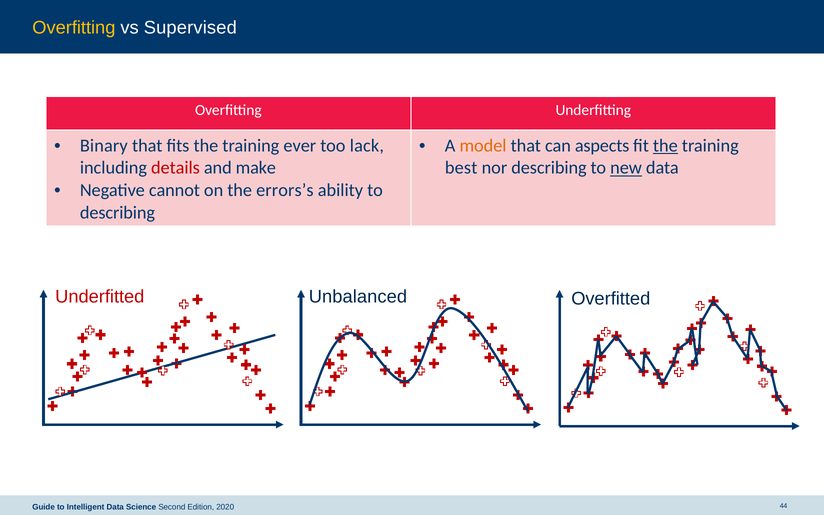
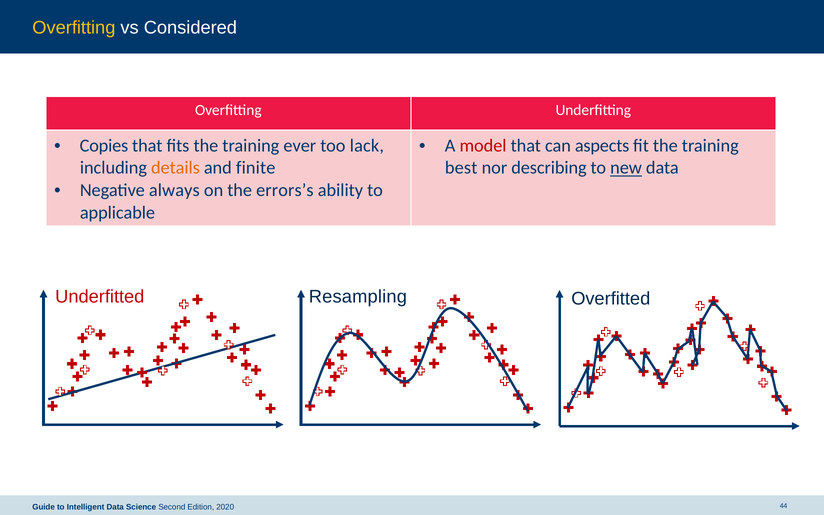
Supervised: Supervised -> Considered
Binary: Binary -> Copies
model colour: orange -> red
the at (665, 146) underline: present -> none
details colour: red -> orange
make: make -> finite
cannot: cannot -> always
describing at (117, 213): describing -> applicable
Unbalanced: Unbalanced -> Resampling
